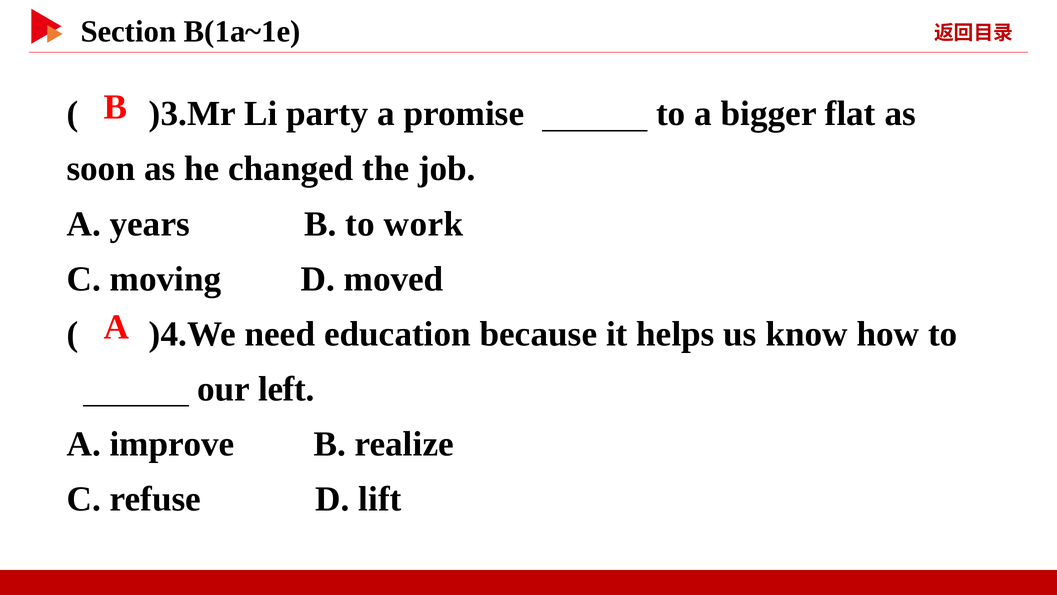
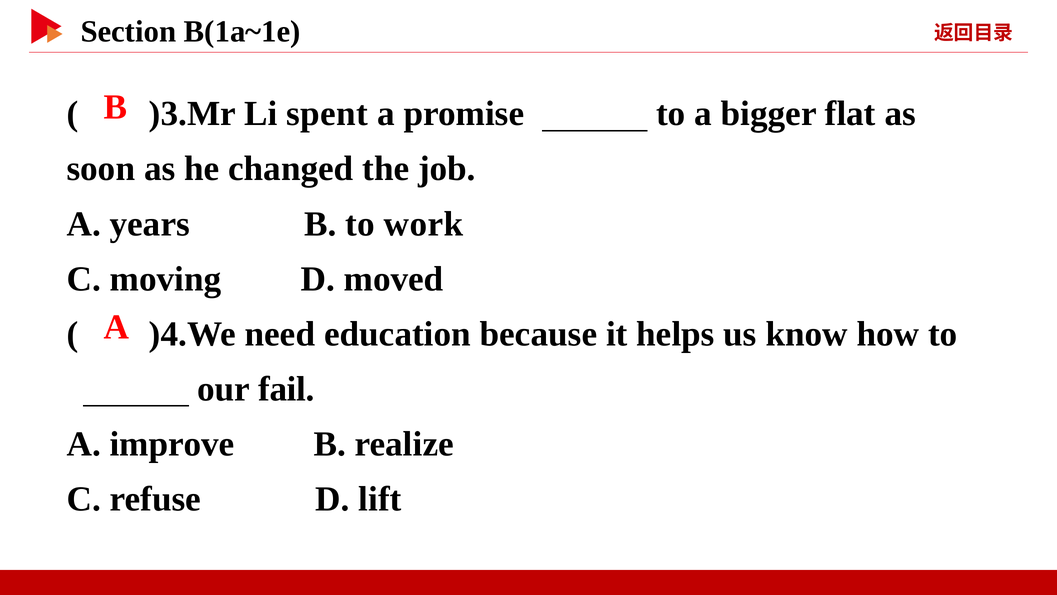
party: party -> spent
left: left -> fail
